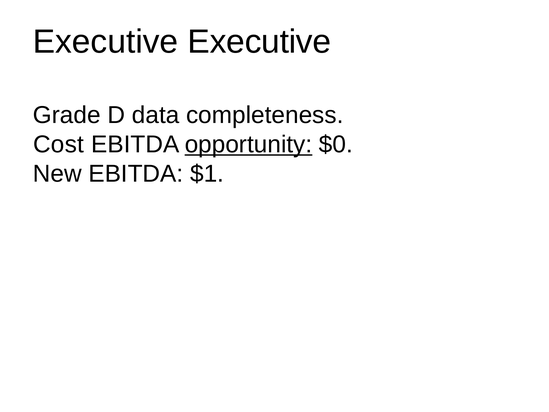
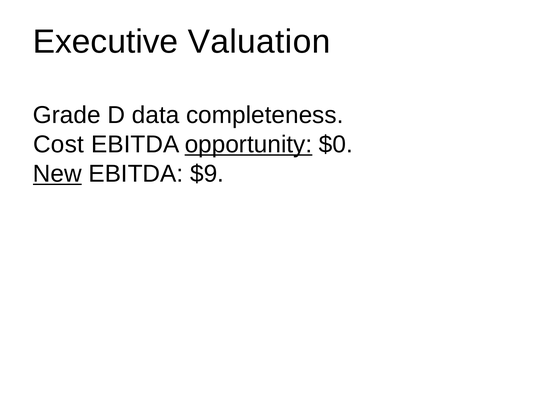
Executive Executive: Executive -> Valuation
New underline: none -> present
$1: $1 -> $9
